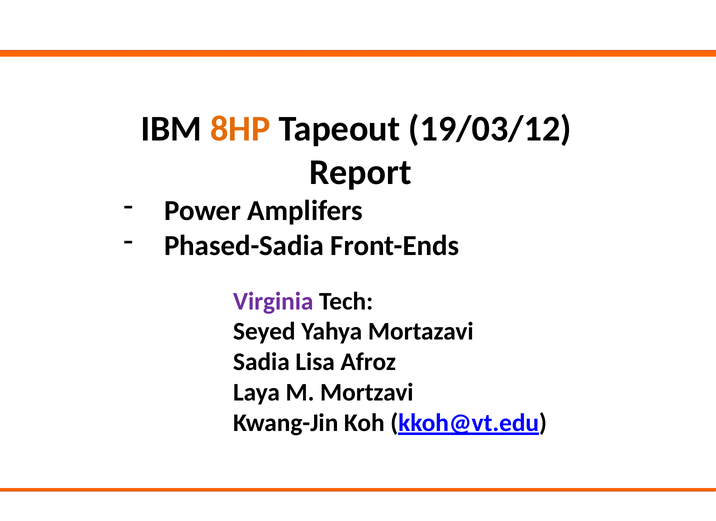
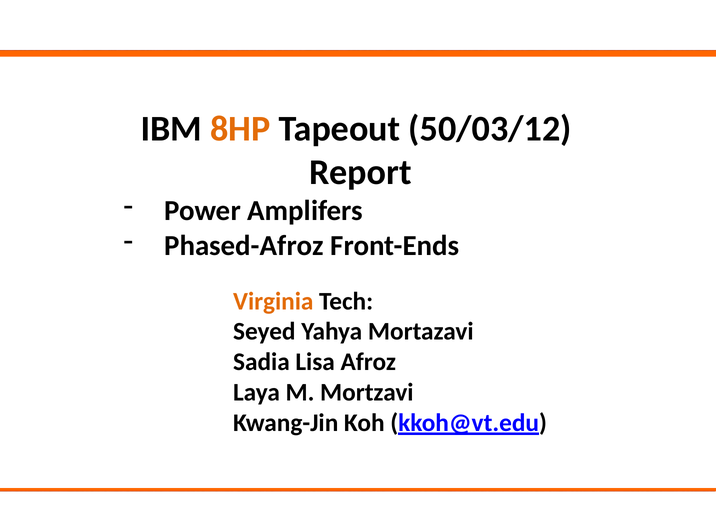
19/03/12: 19/03/12 -> 50/03/12
Phased-Sadia: Phased-Sadia -> Phased-Afroz
Virginia colour: purple -> orange
